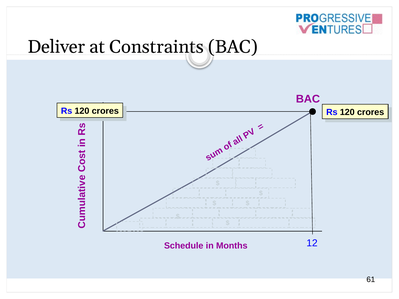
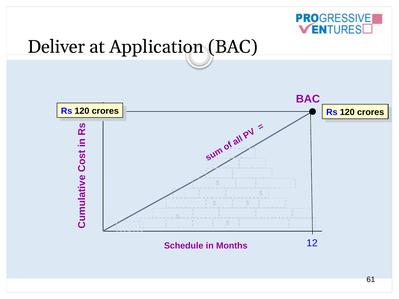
Constraints: Constraints -> Application
